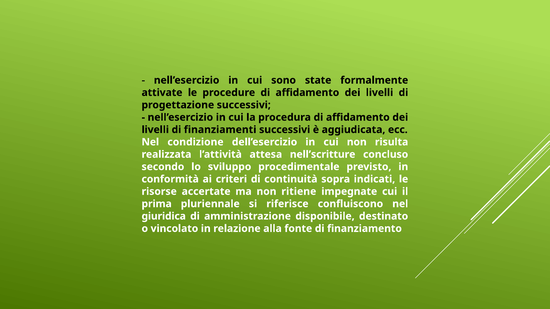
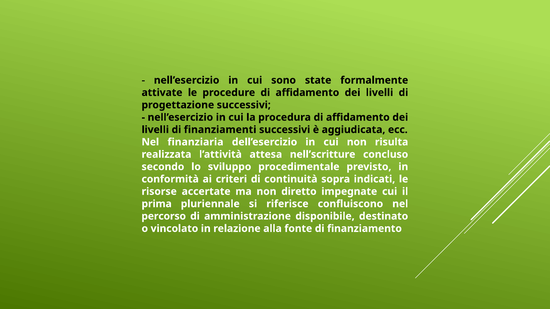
condizione: condizione -> finanziaria
ritiene: ritiene -> diretto
giuridica: giuridica -> percorso
